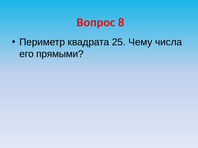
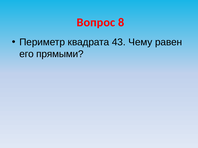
25: 25 -> 43
числа: числа -> равен
